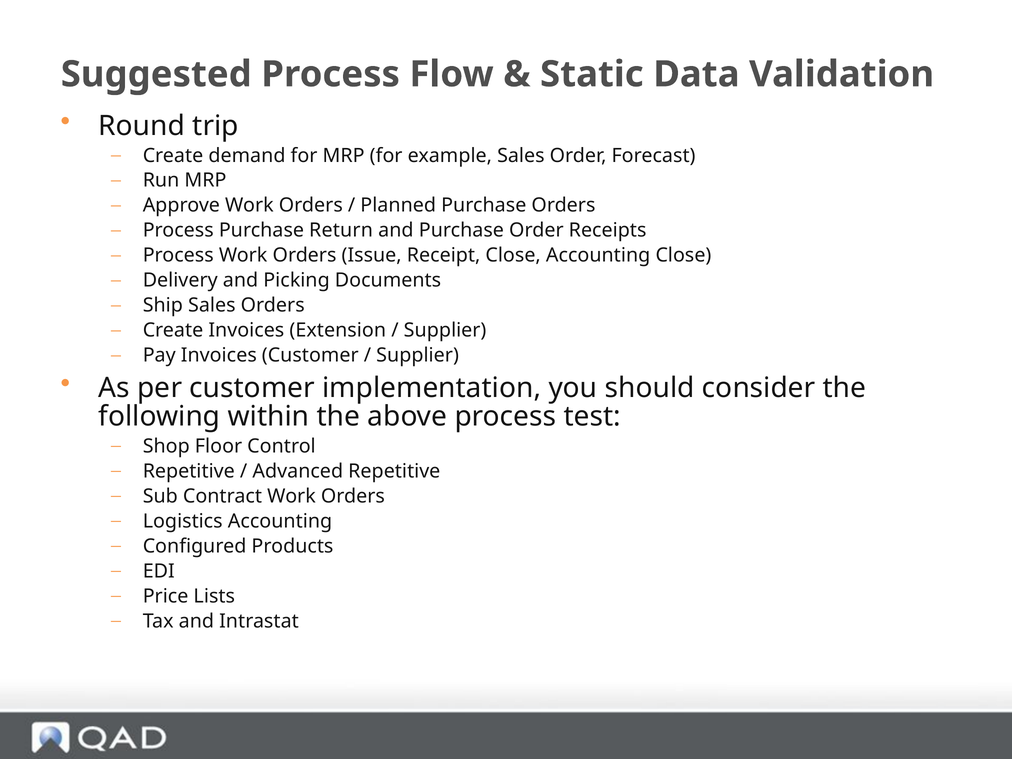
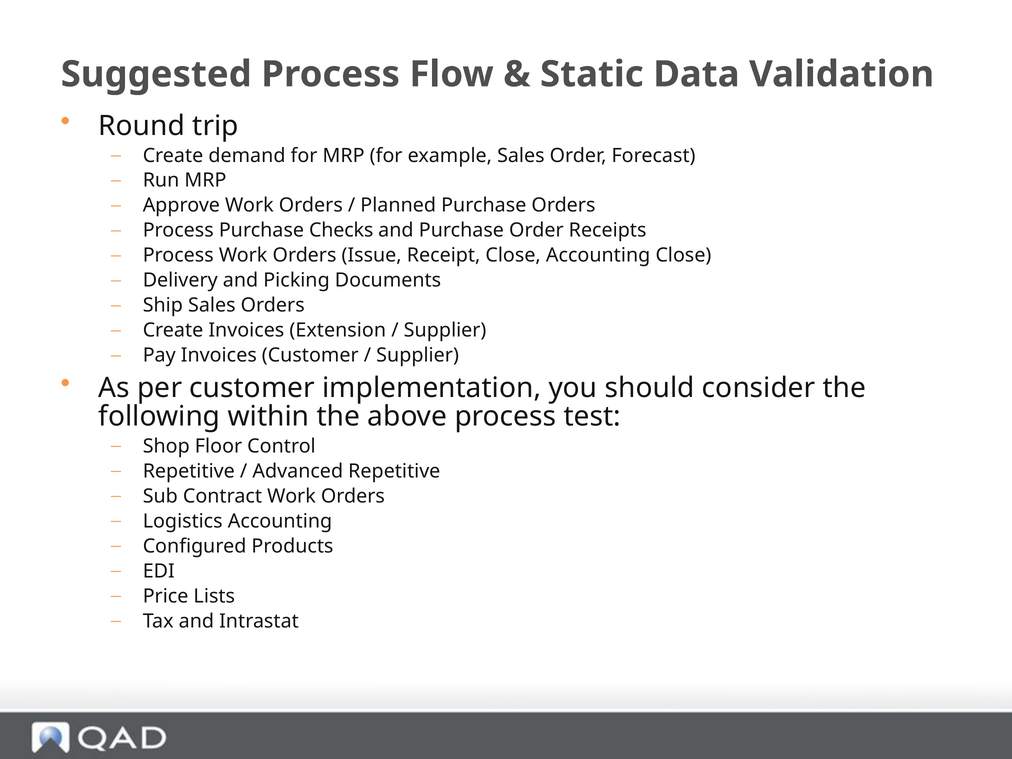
Return: Return -> Checks
